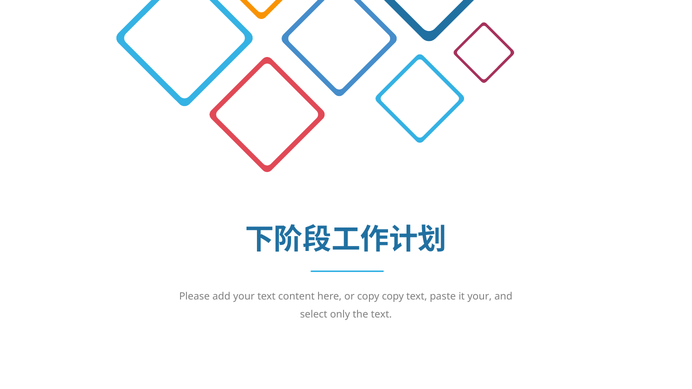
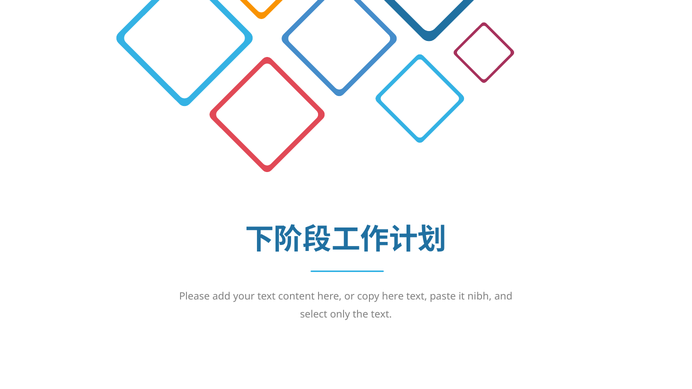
copy copy: copy -> here
it your: your -> nibh
